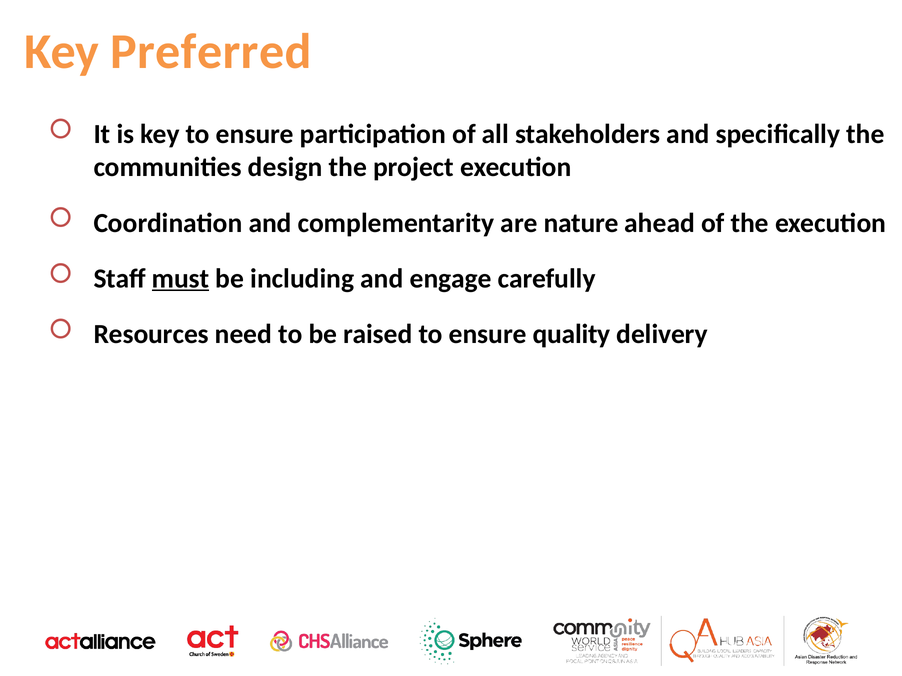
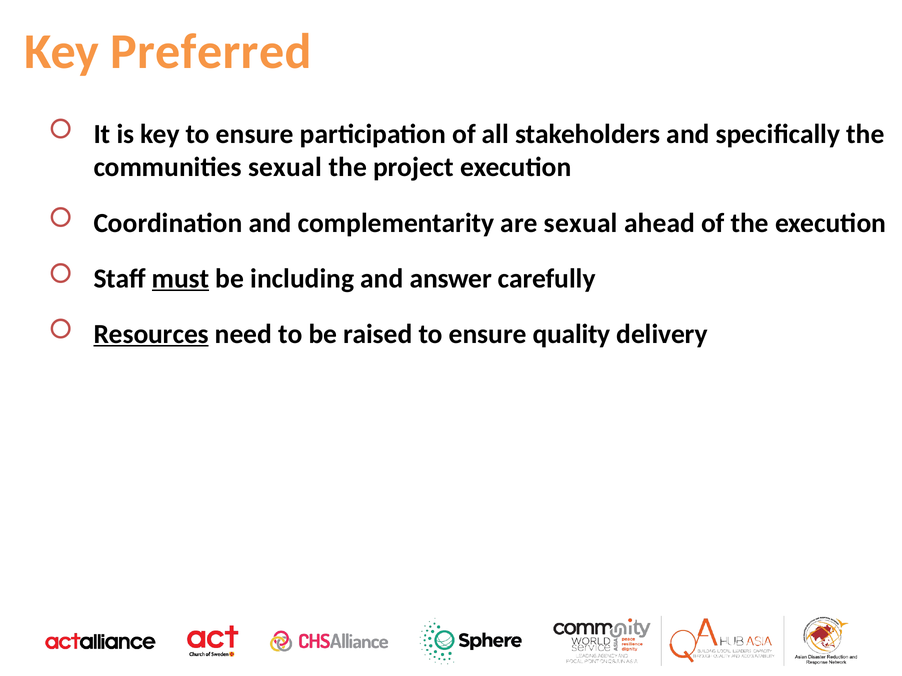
communities design: design -> sexual
are nature: nature -> sexual
engage: engage -> answer
Resources underline: none -> present
